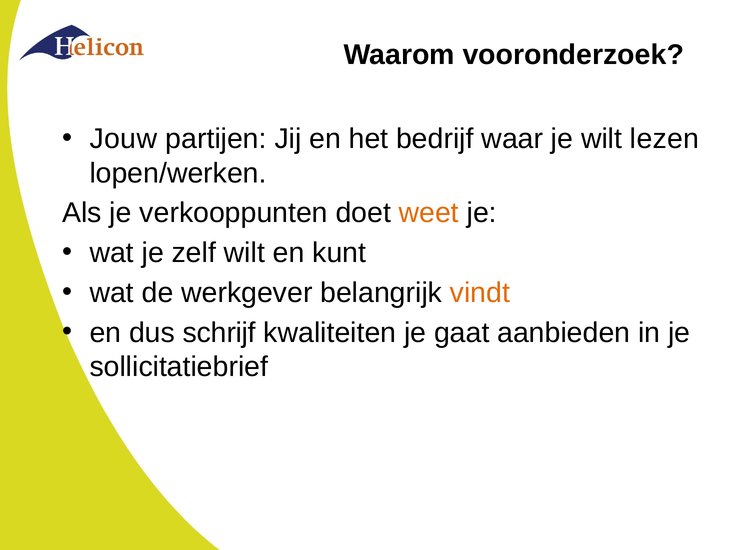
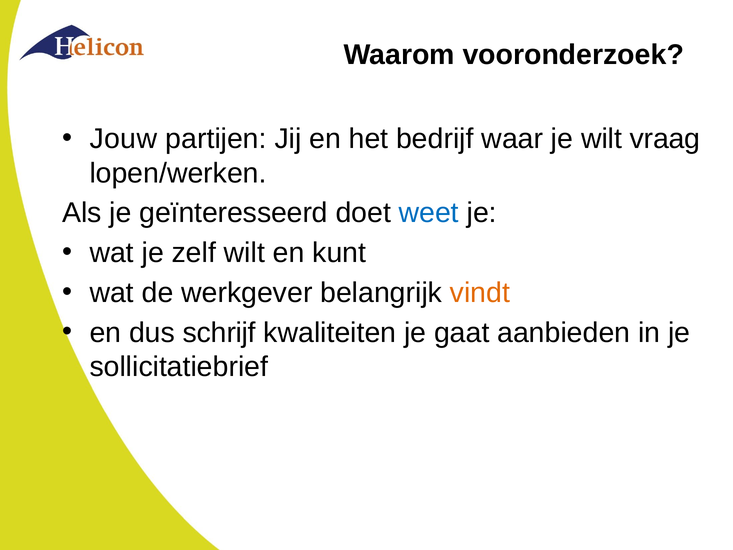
lezen: lezen -> vraag
verkooppunten: verkooppunten -> geïnteresseerd
weet colour: orange -> blue
